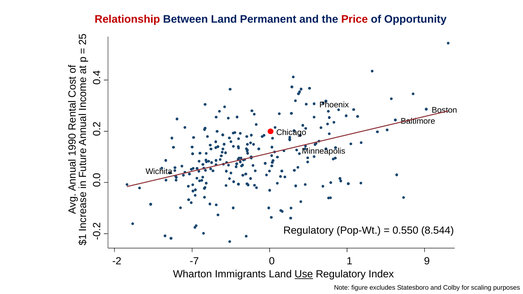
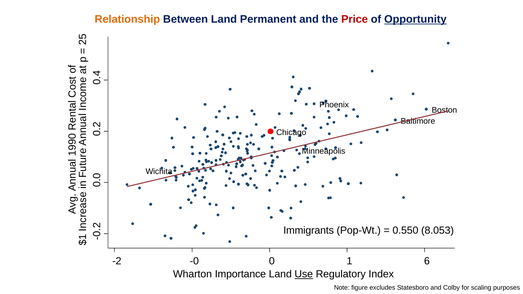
Relationship colour: red -> orange
Opportunity underline: none -> present
Regulatory at (309, 230): Regulatory -> Immigrants
8.544: 8.544 -> 8.053
-7: -7 -> -0
0 1 9: 9 -> 6
Immigrants: Immigrants -> Importance
